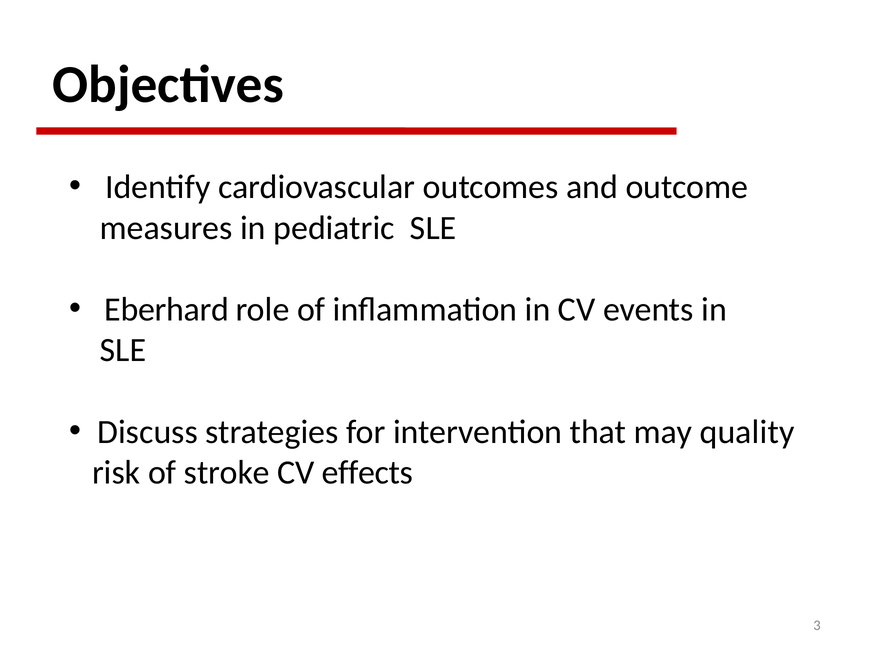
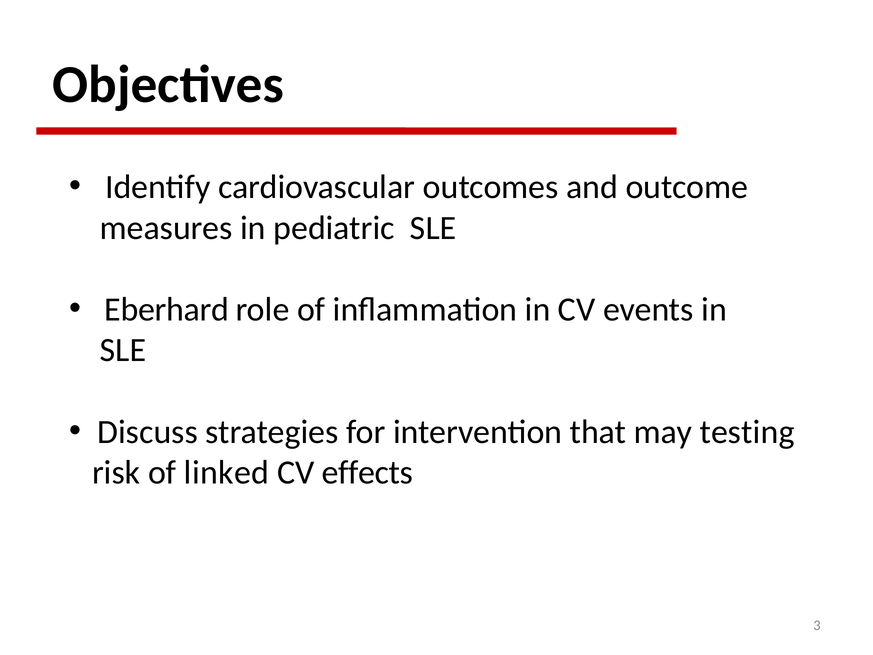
quality: quality -> testing
stroke: stroke -> linked
